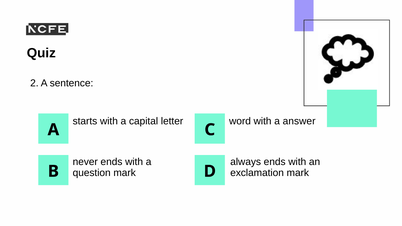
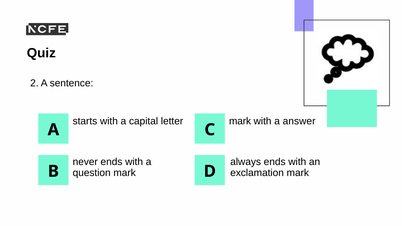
word at (240, 121): word -> mark
